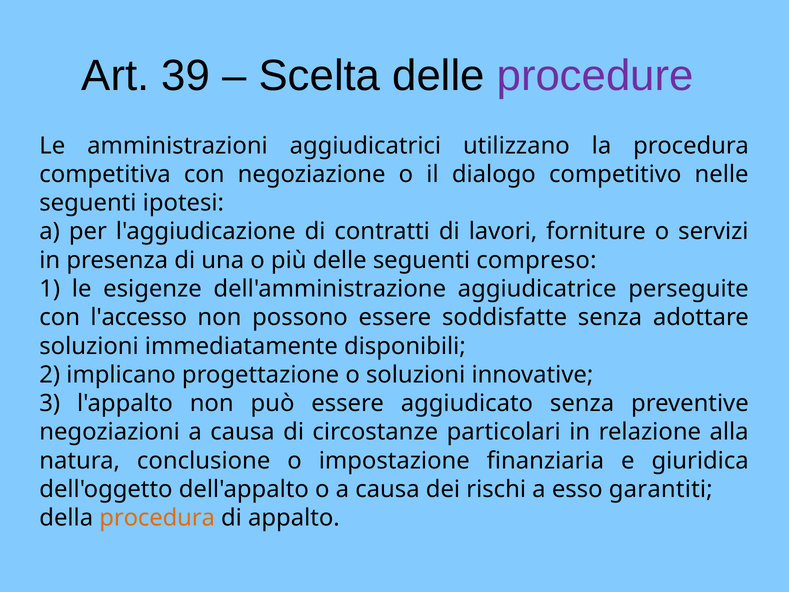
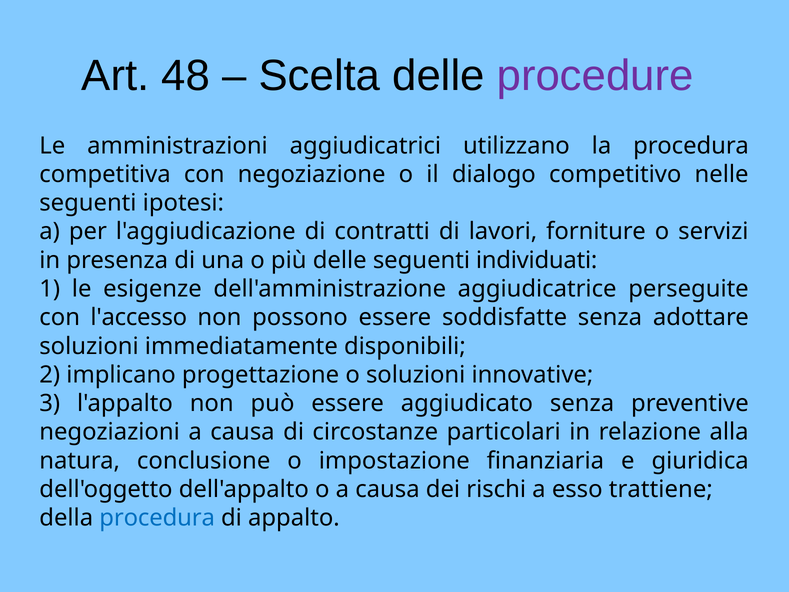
39: 39 -> 48
compreso: compreso -> individuati
garantiti: garantiti -> trattiene
procedura at (157, 518) colour: orange -> blue
